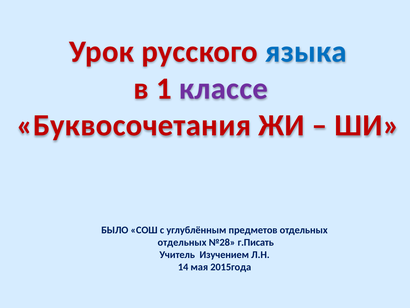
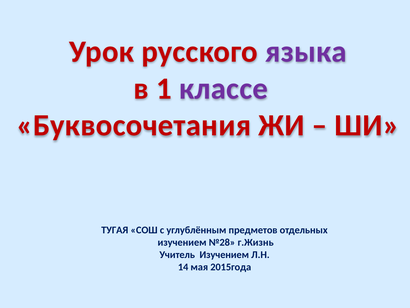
языка colour: blue -> purple
БЫЛО: БЫЛО -> ТУГАЯ
отдельных at (182, 242): отдельных -> изучением
г.Писать: г.Писать -> г.Жизнь
